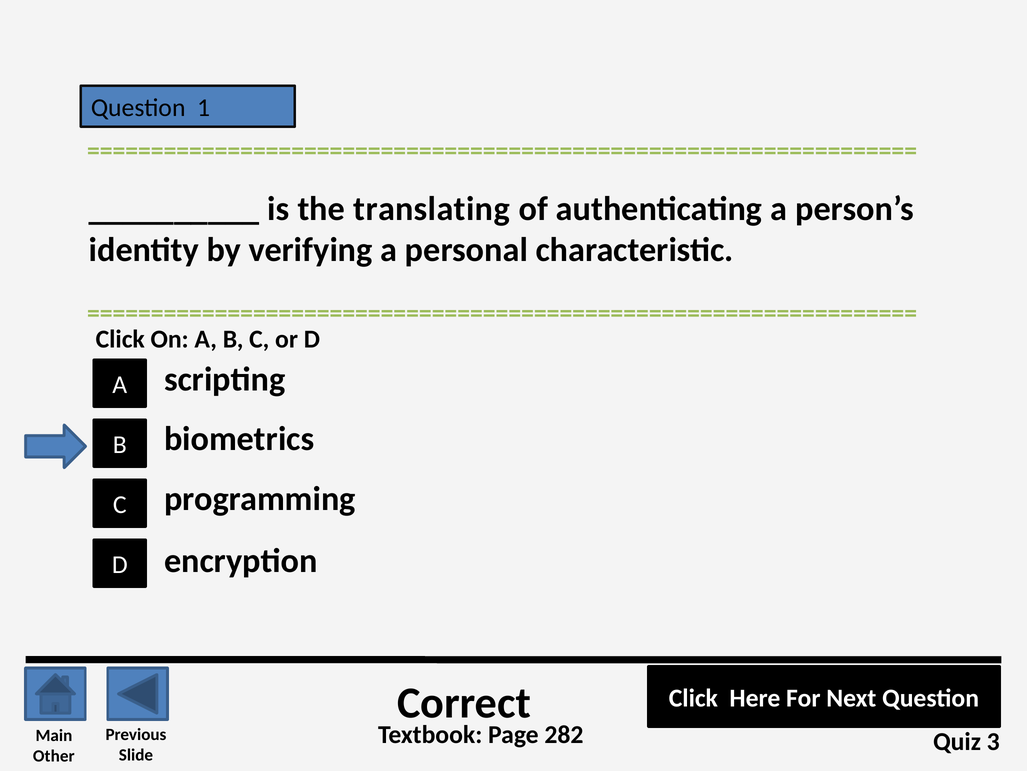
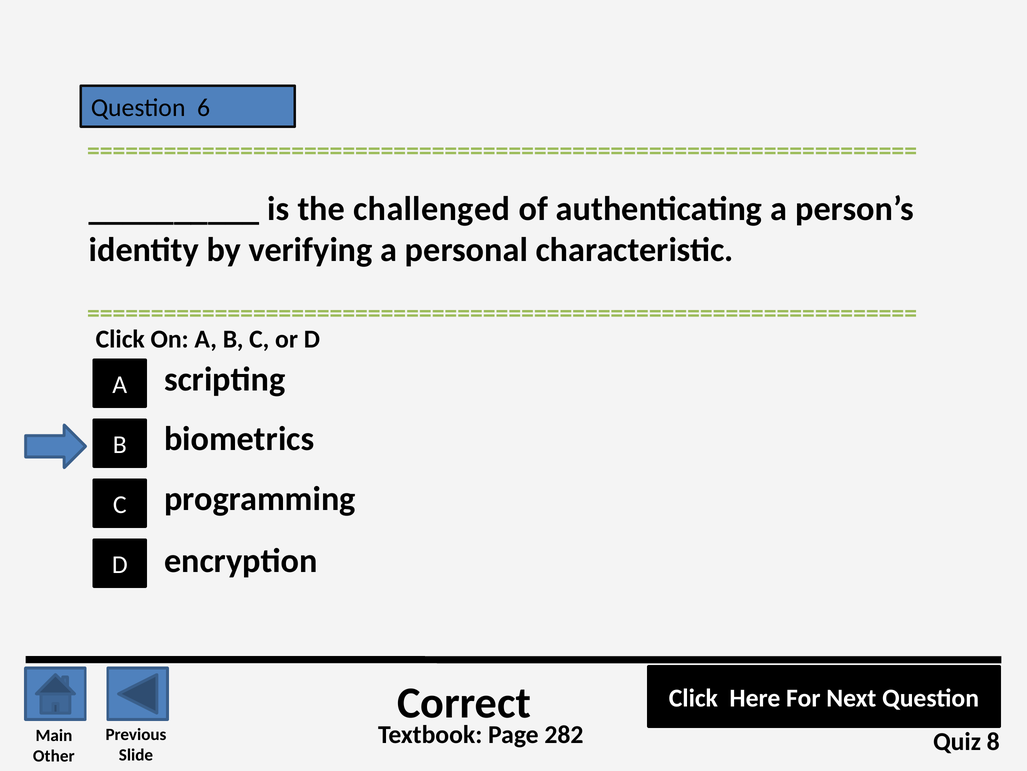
1: 1 -> 6
translating: translating -> challenged
3: 3 -> 8
